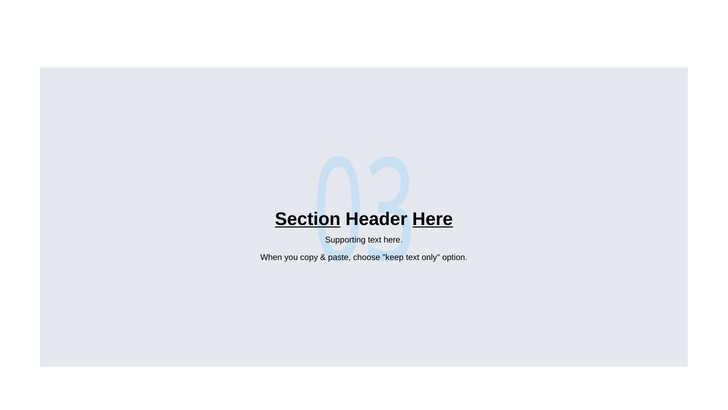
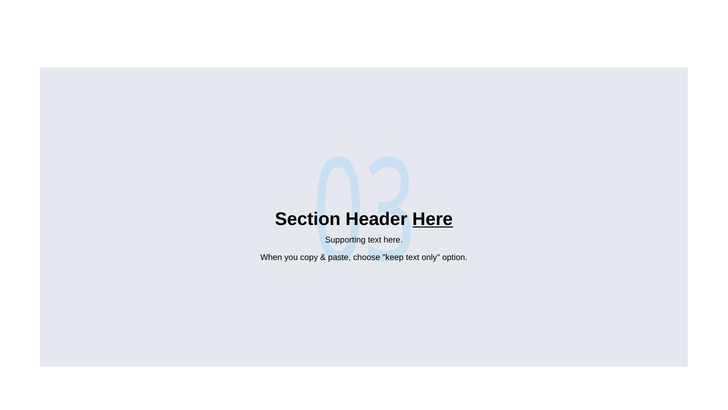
Section underline: present -> none
